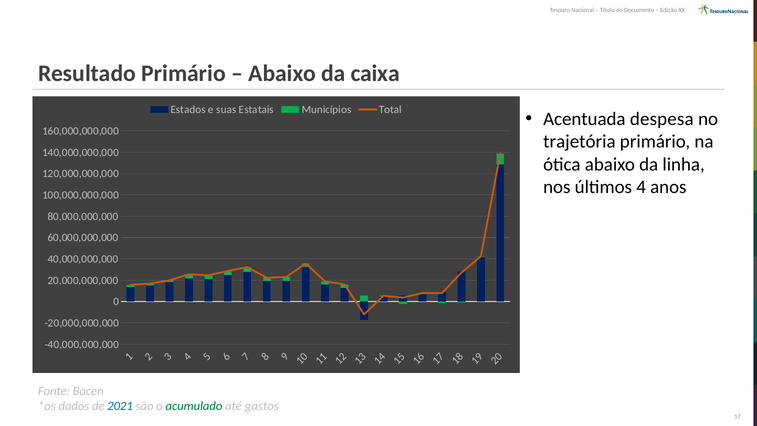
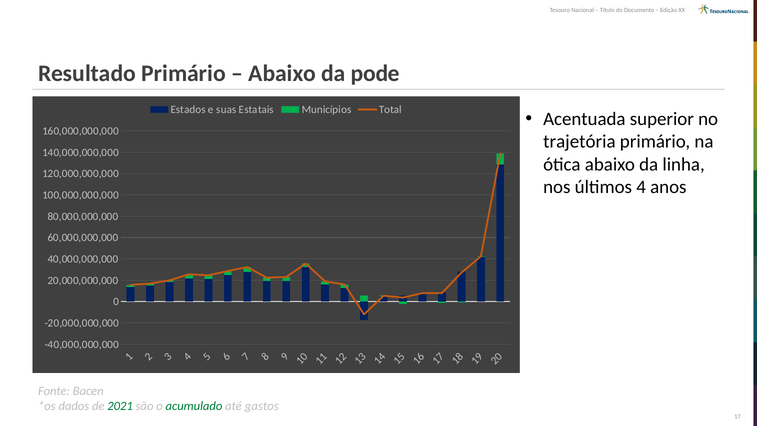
caixa: caixa -> pode
despesa: despesa -> superior
2021 colour: blue -> green
